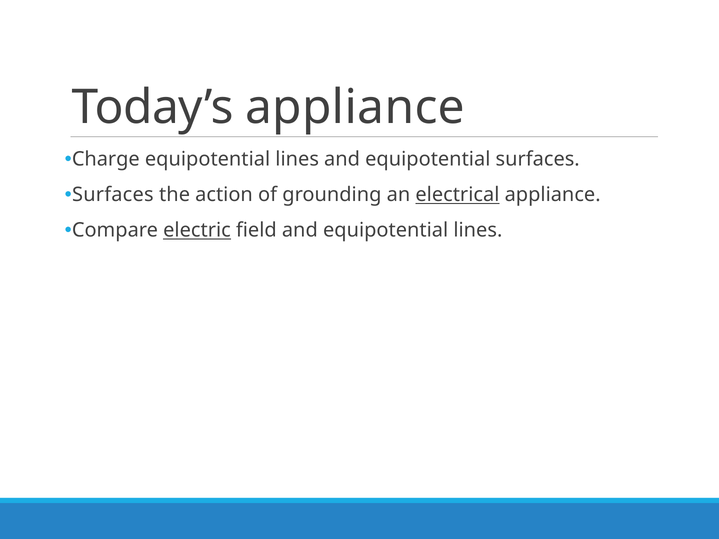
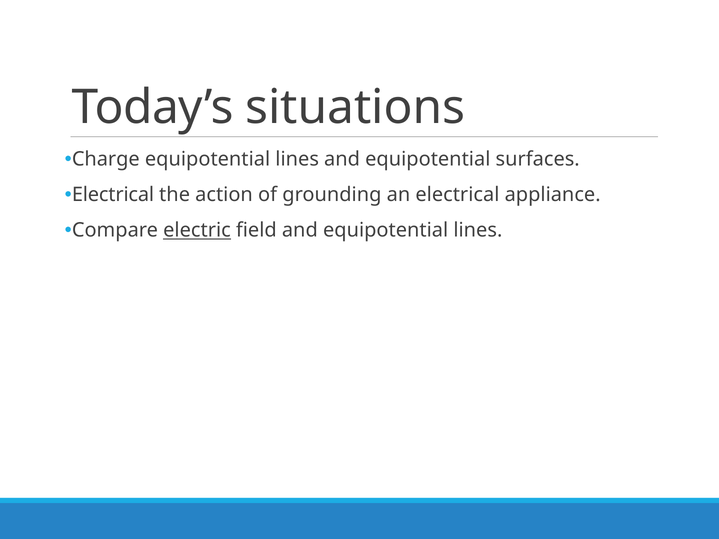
Today’s appliance: appliance -> situations
Surfaces at (113, 195): Surfaces -> Electrical
electrical at (457, 195) underline: present -> none
